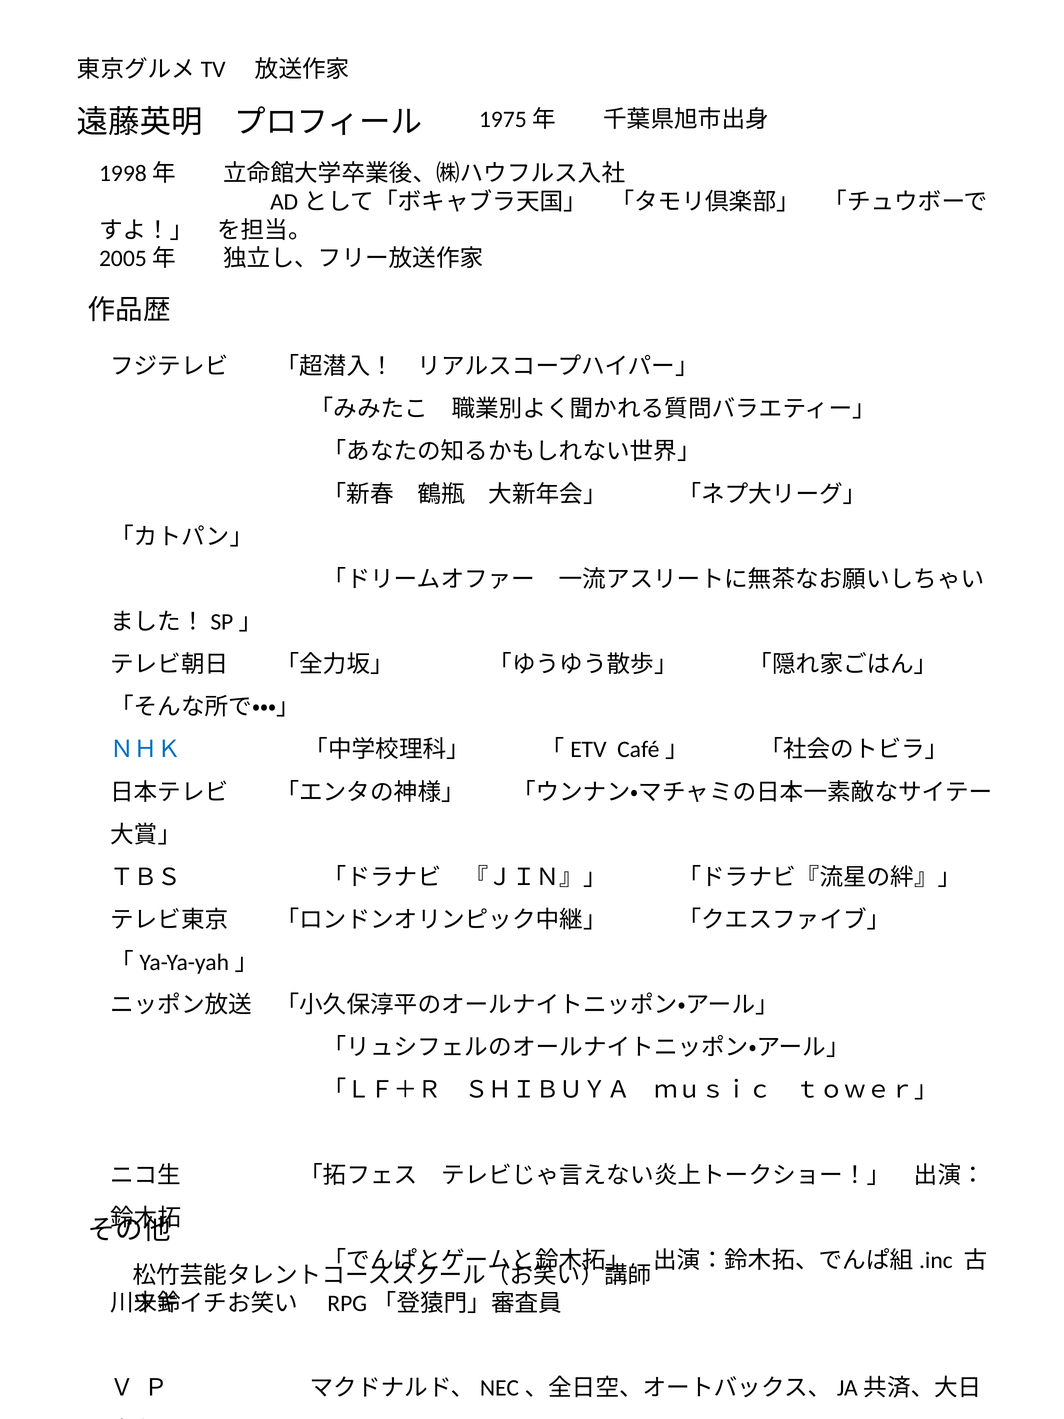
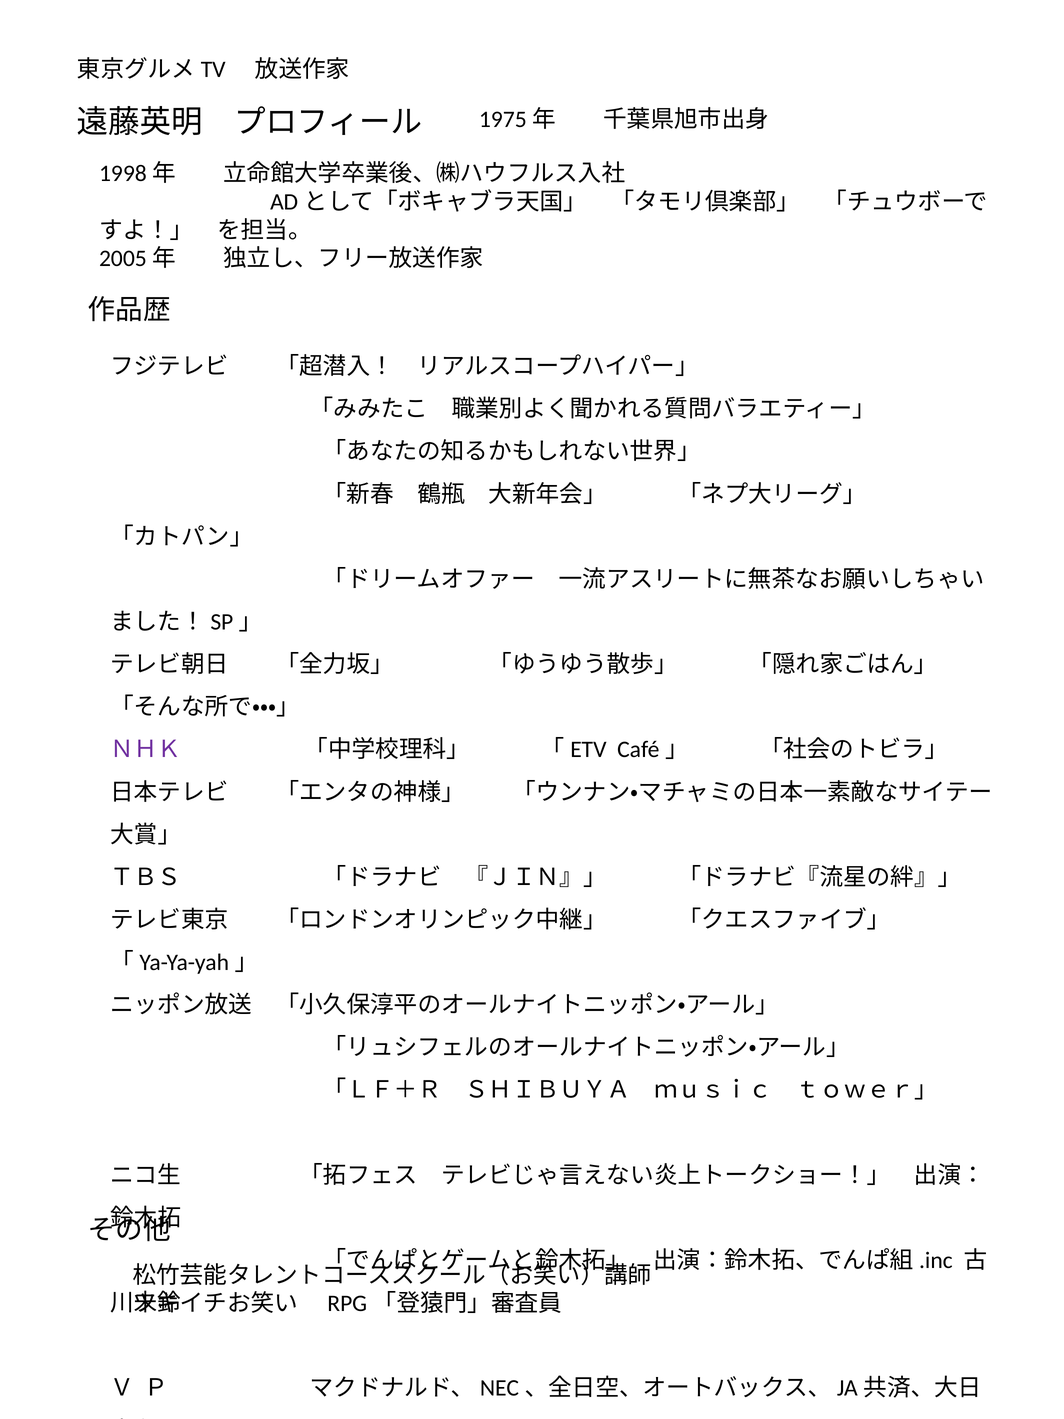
ＮＨＫ colour: blue -> purple
